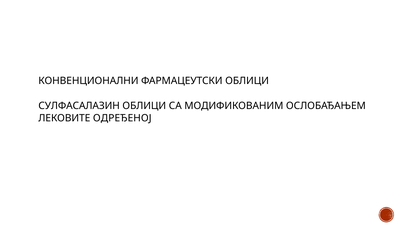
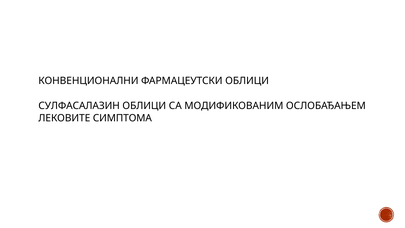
ОДРЕЂЕНОЈ: ОДРЕЂЕНОЈ -> СИМПТОМА
